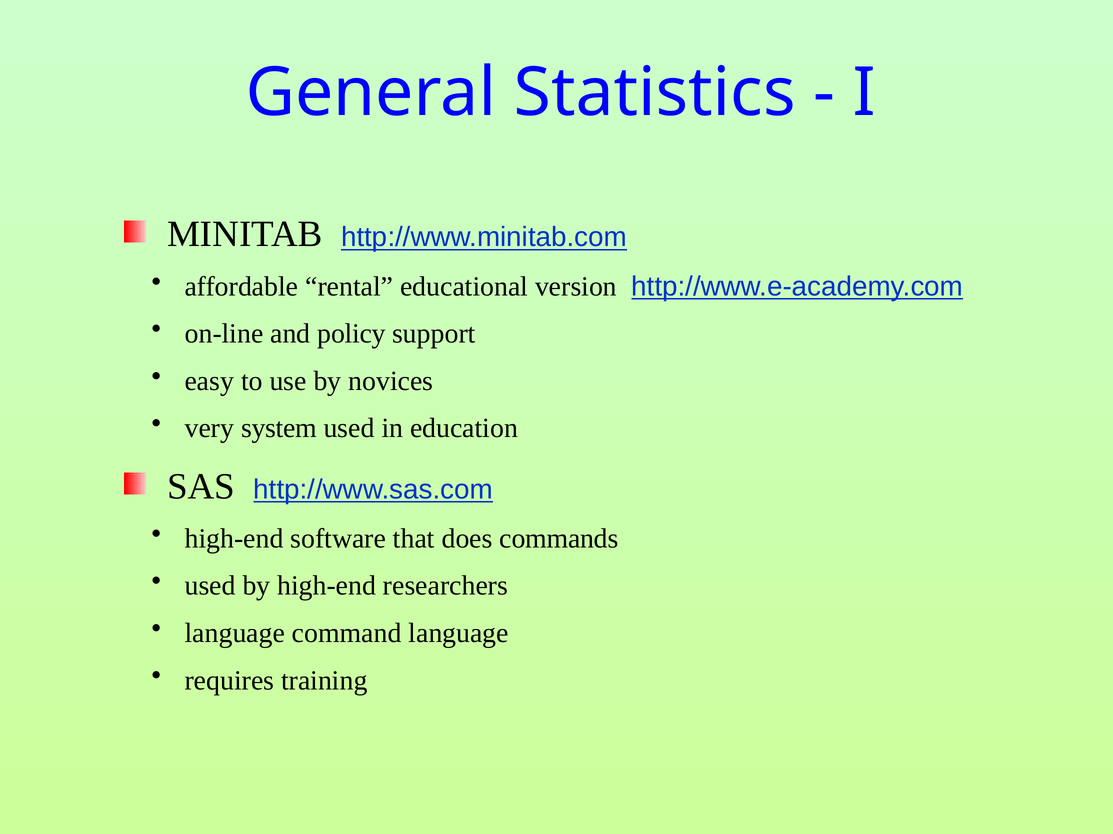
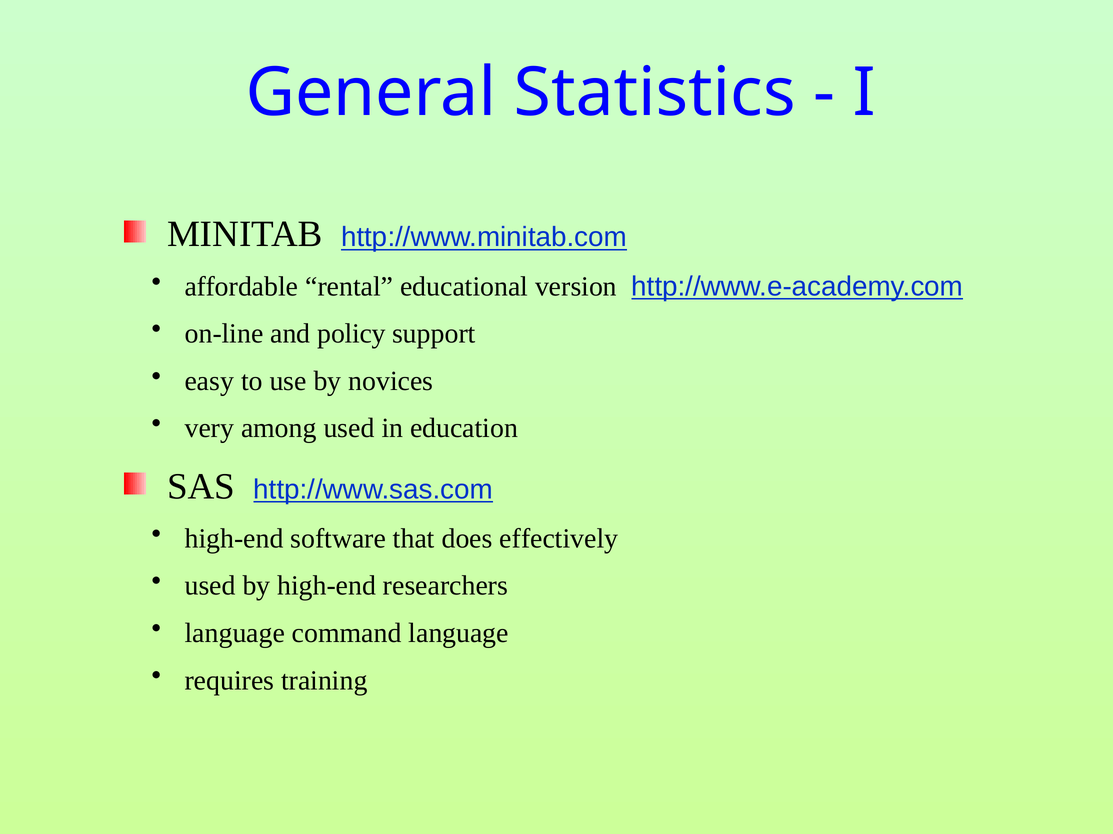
system: system -> among
commands: commands -> effectively
